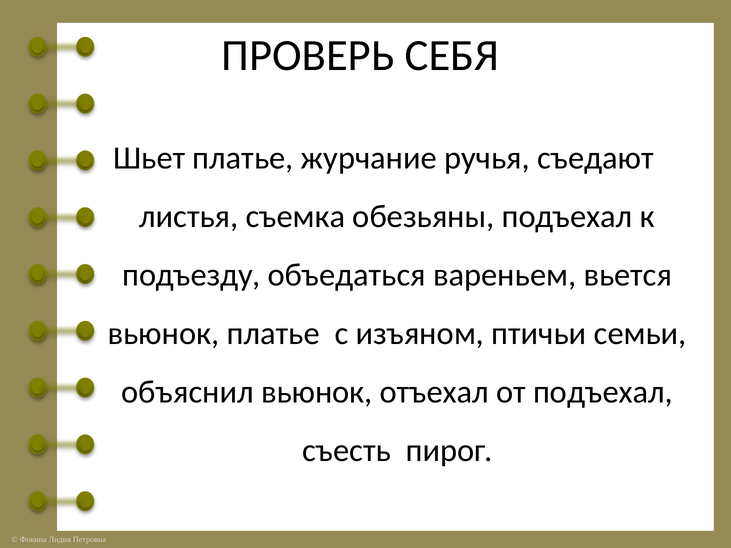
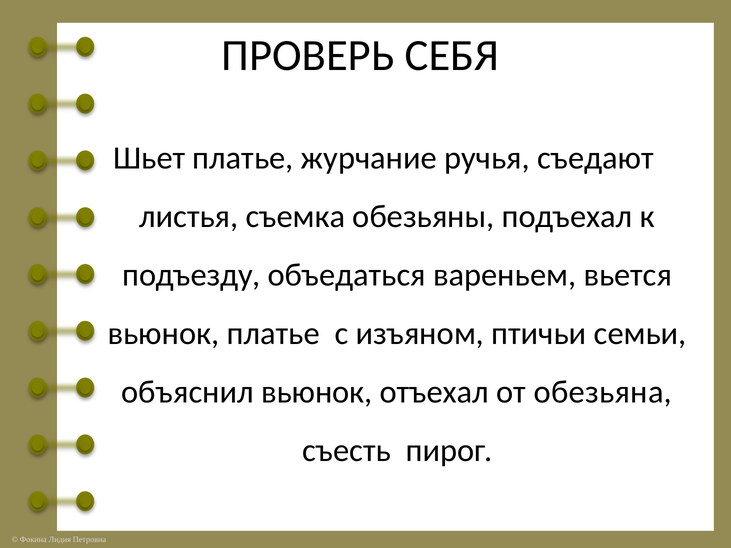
от подъехал: подъехал -> обезьяна
